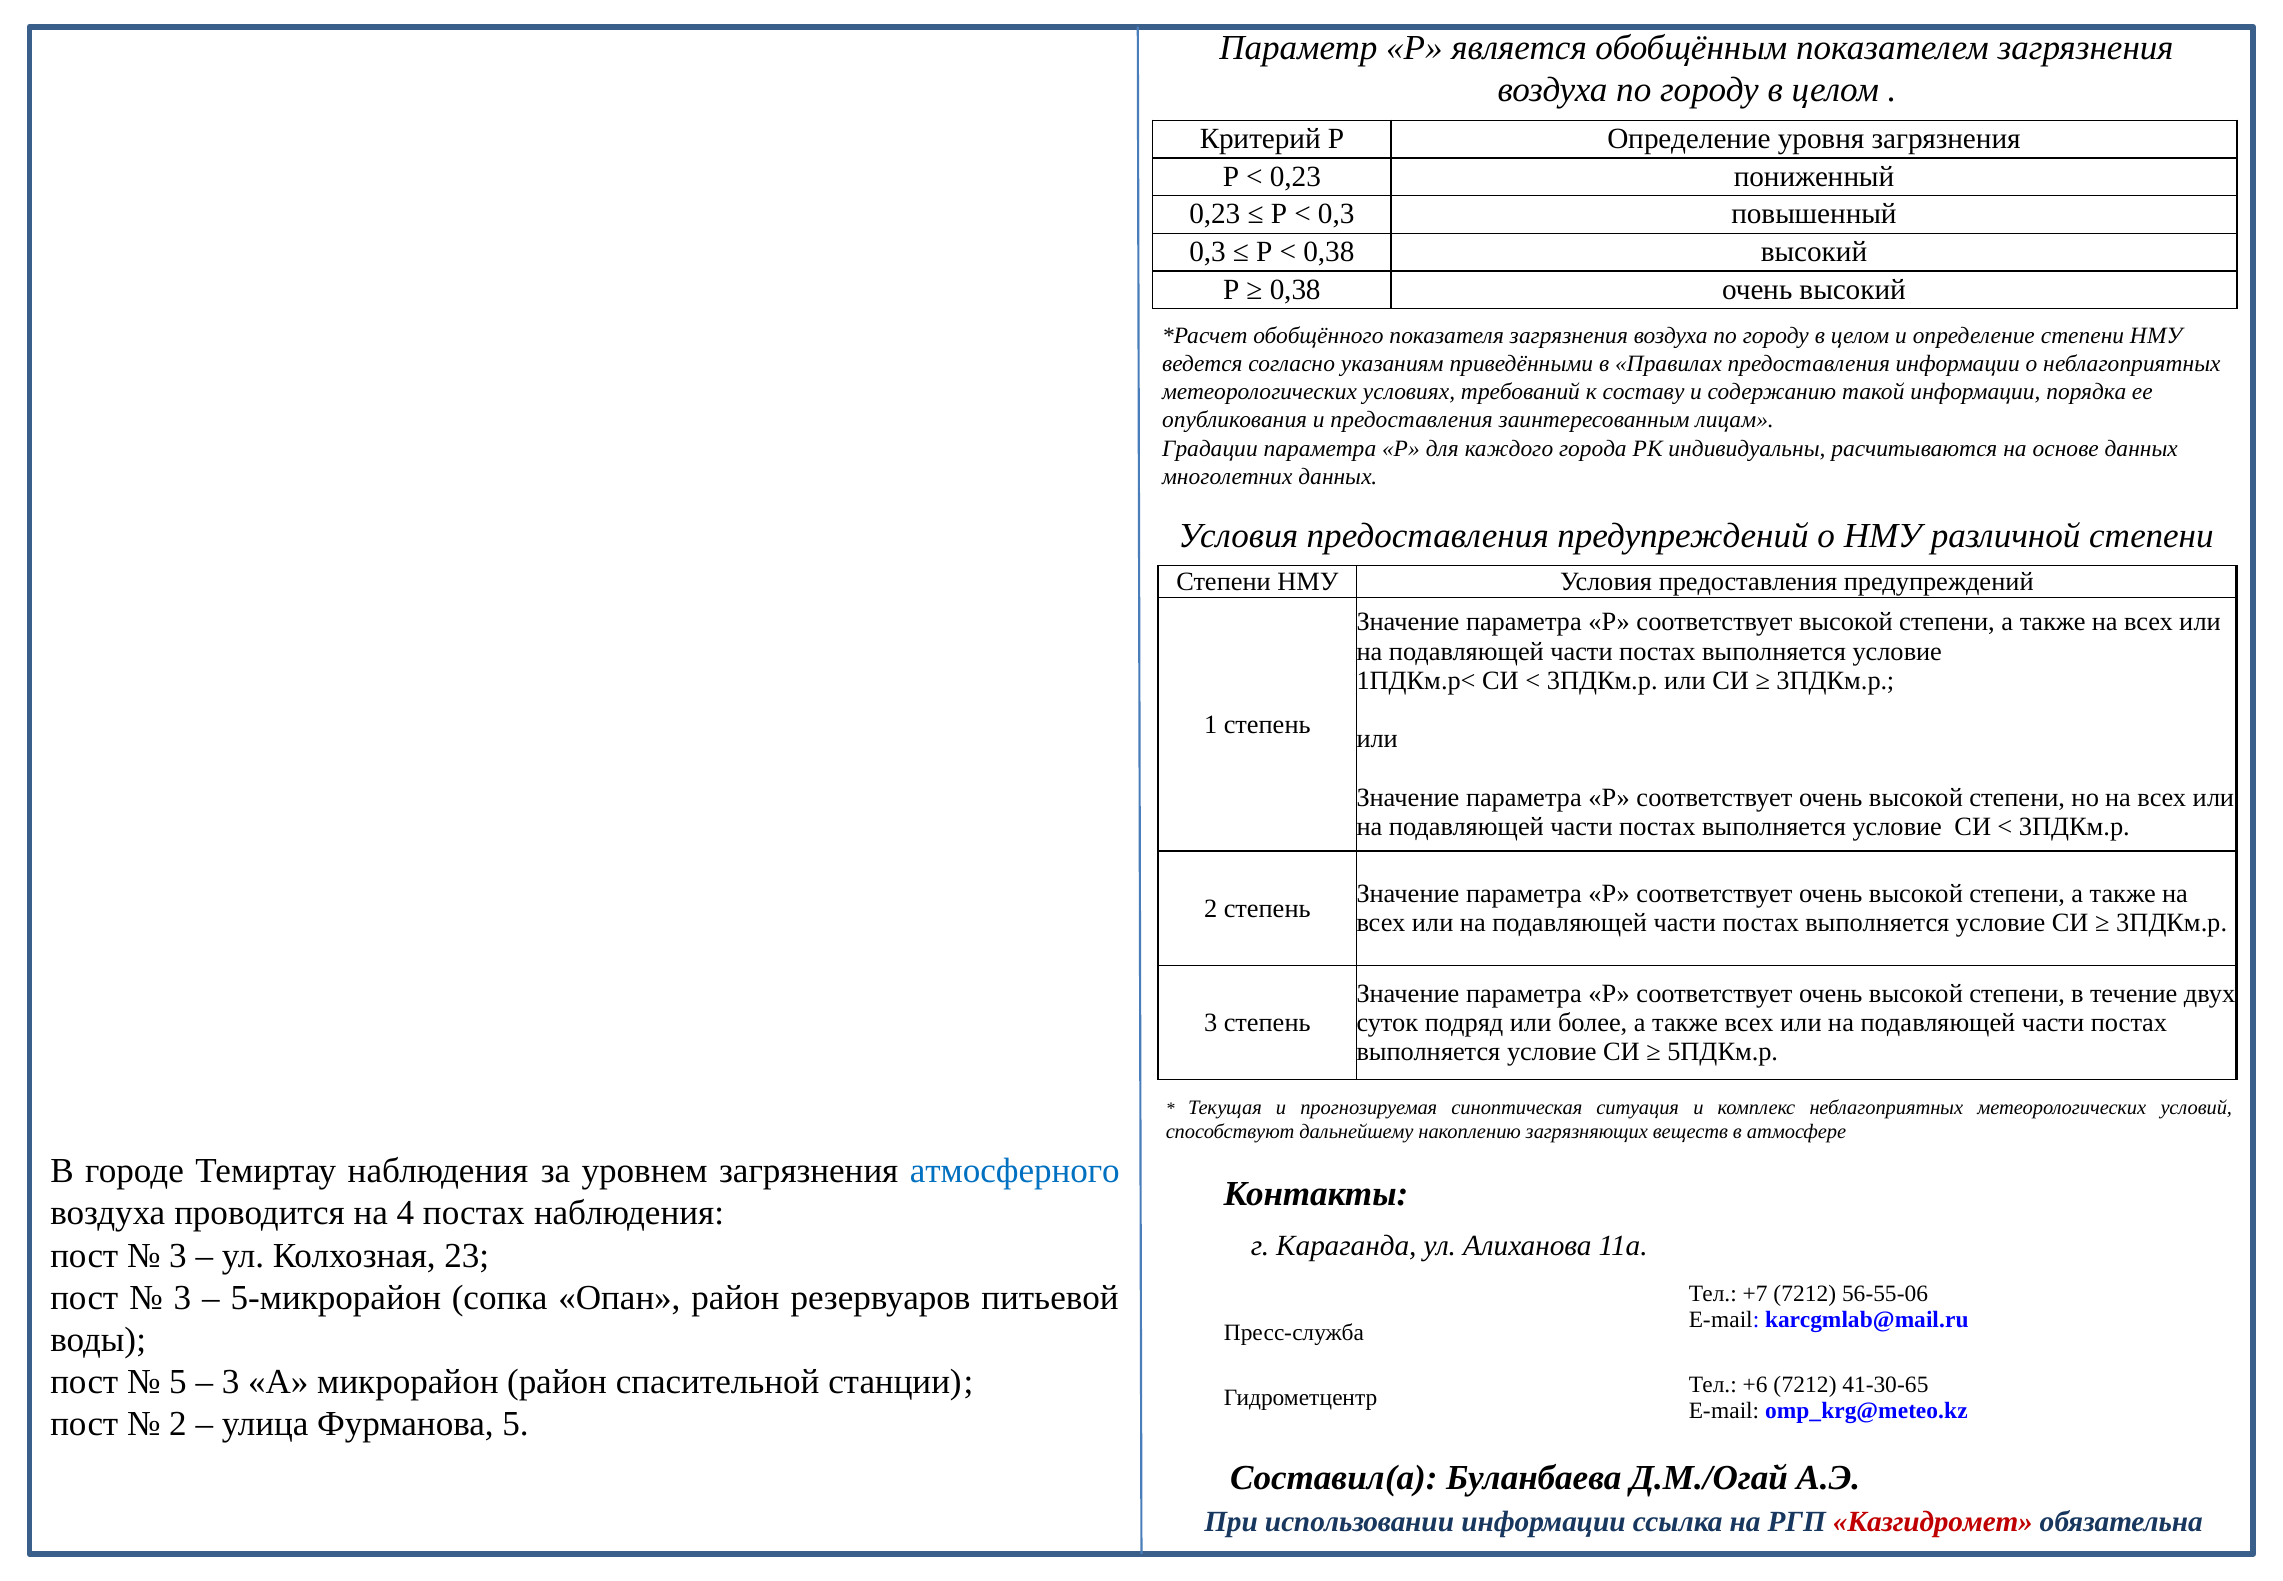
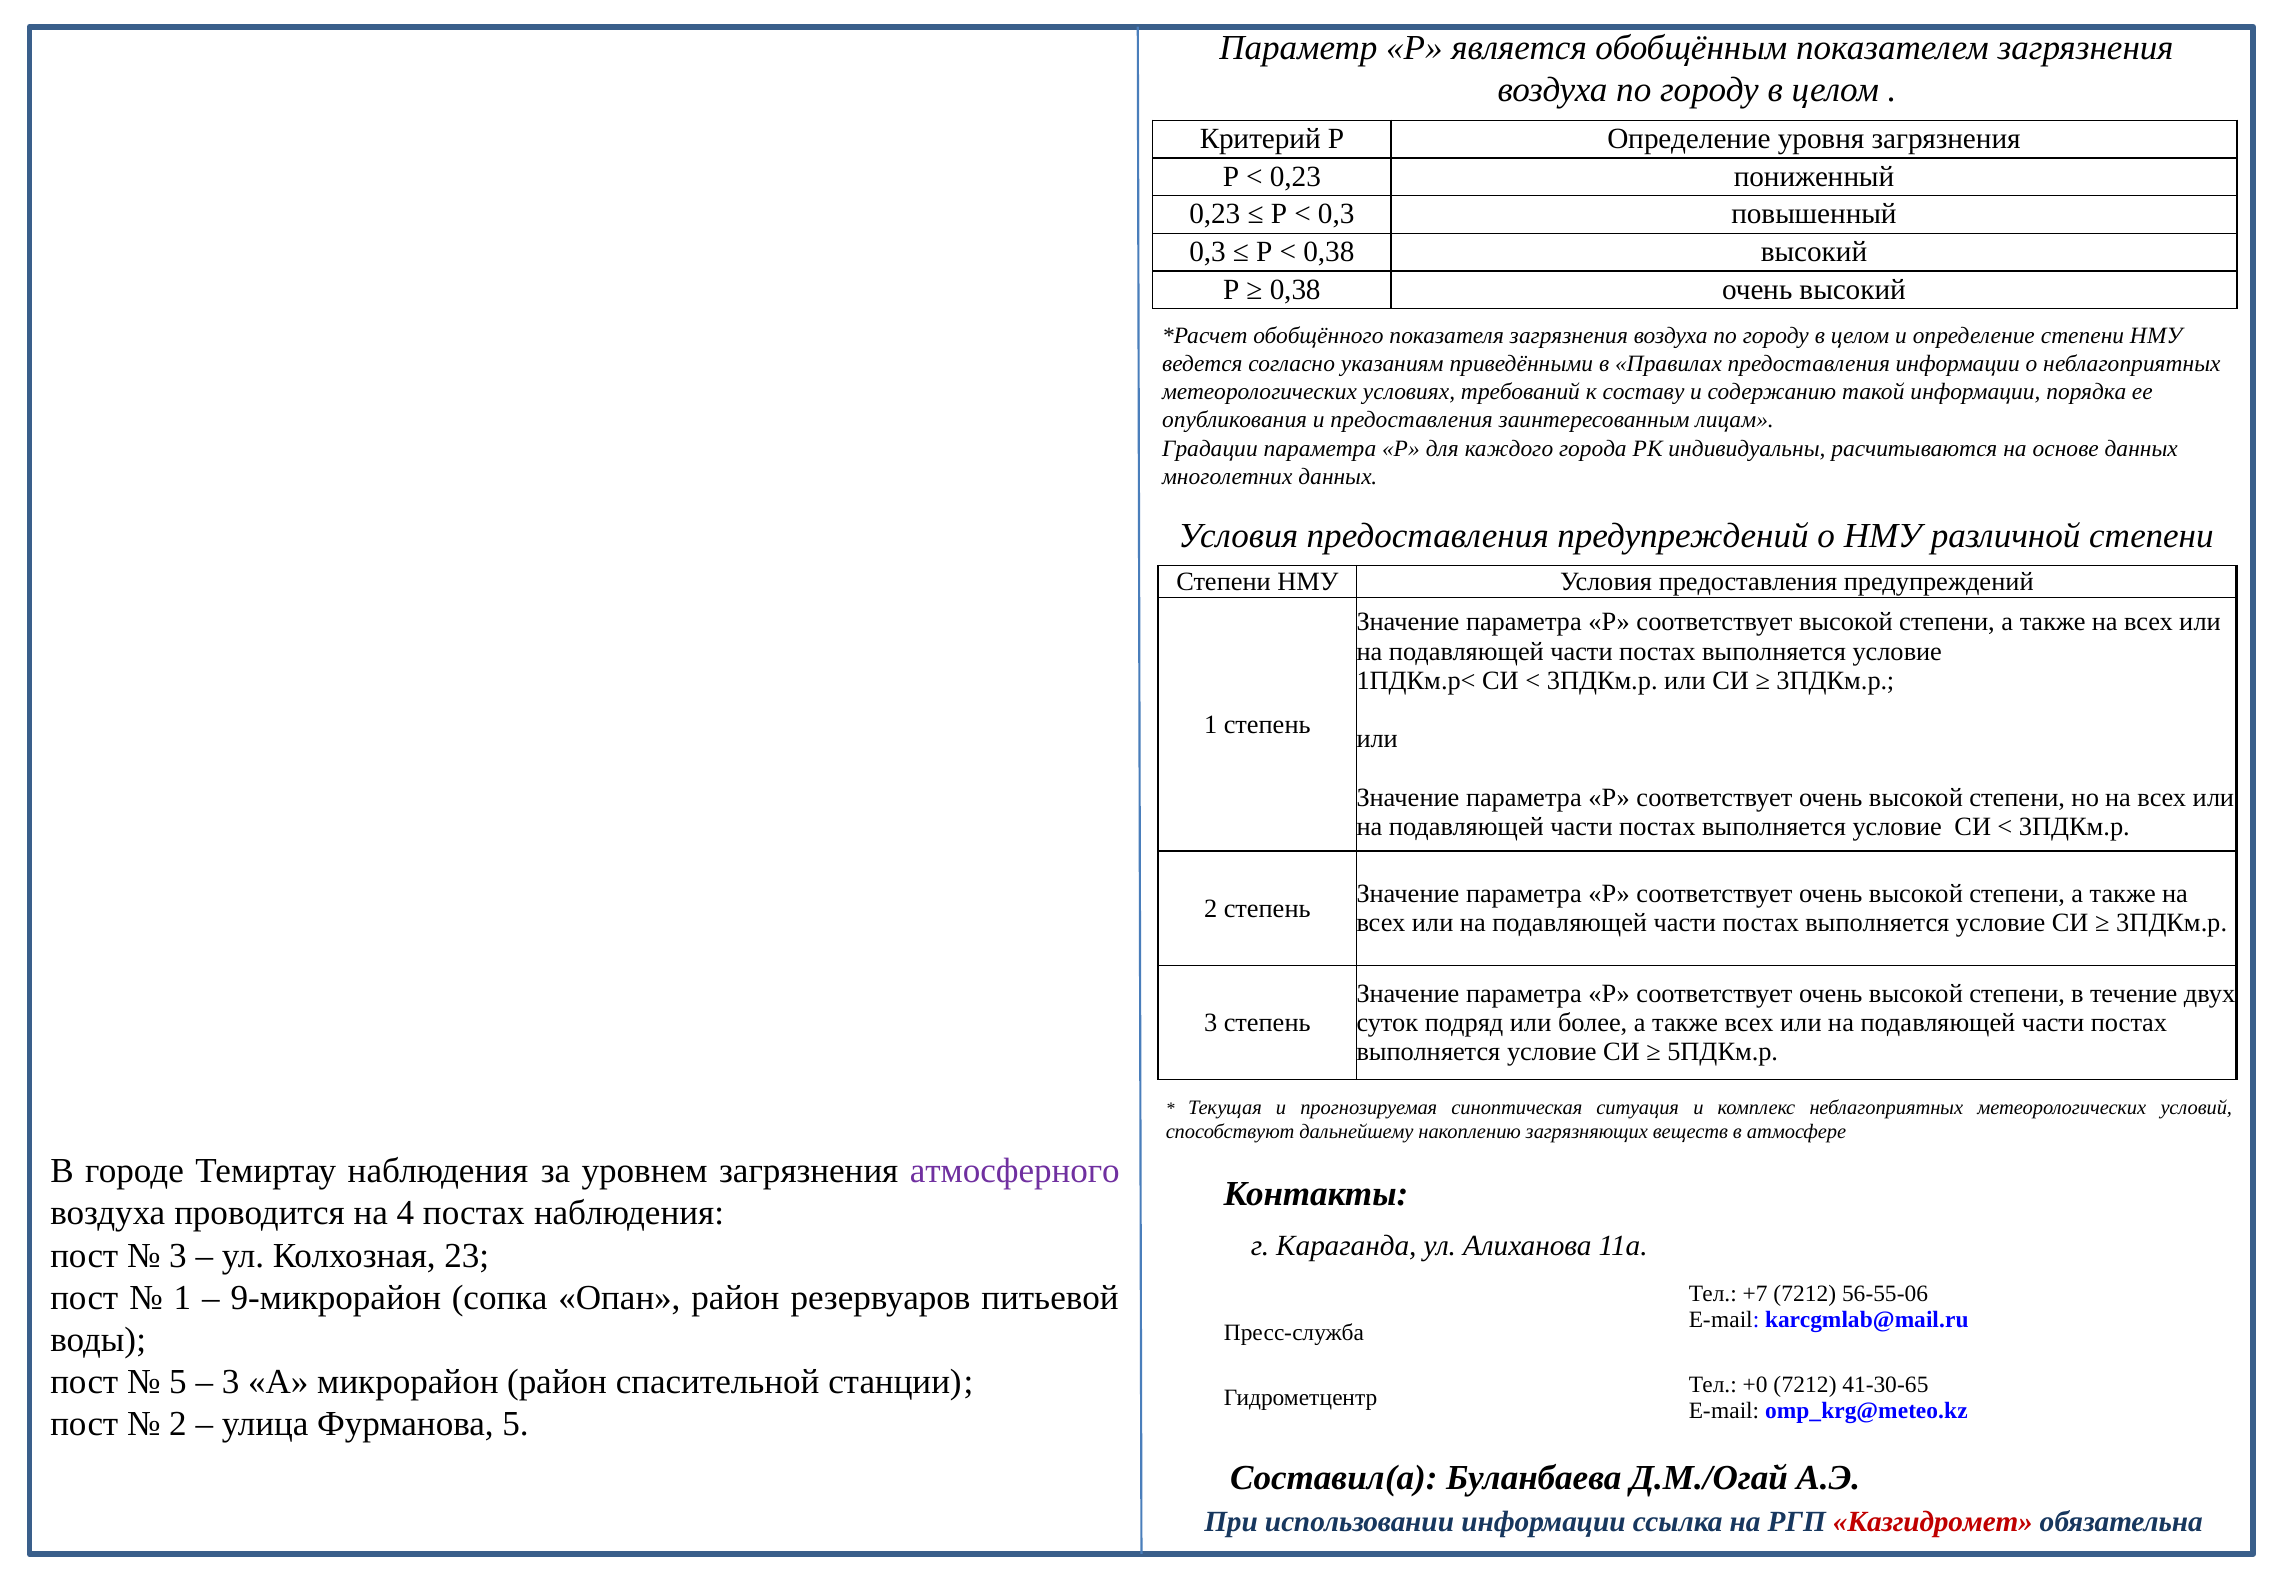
атмосферного colour: blue -> purple
3 at (182, 1297): 3 -> 1
5-микрорайон: 5-микрорайон -> 9-микрорайон
+6: +6 -> +0
